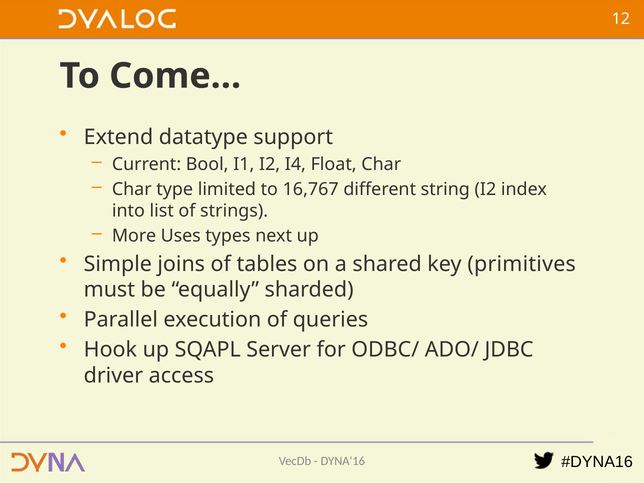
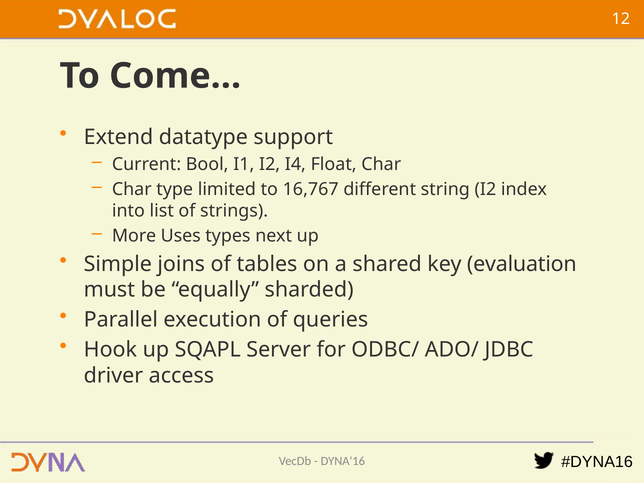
primitives: primitives -> evaluation
